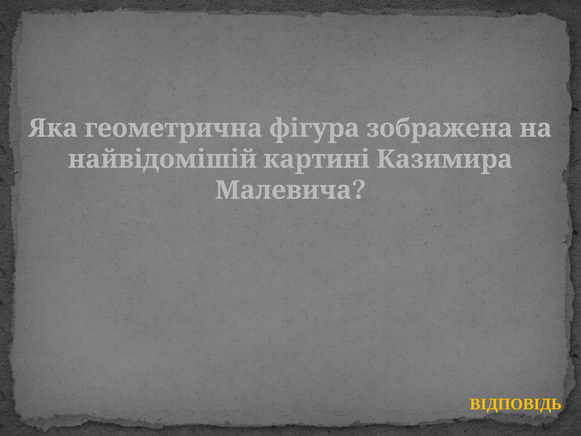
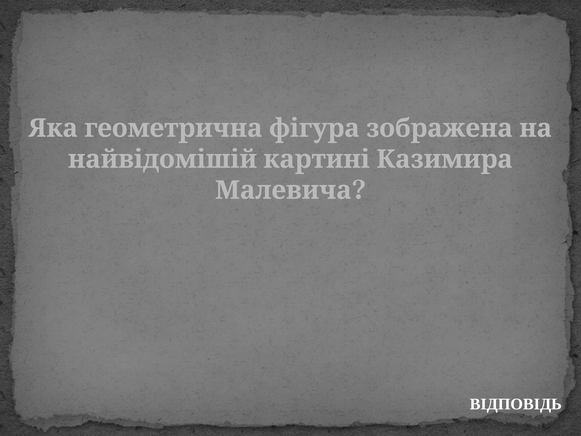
ВІДПОВІДЬ colour: yellow -> white
